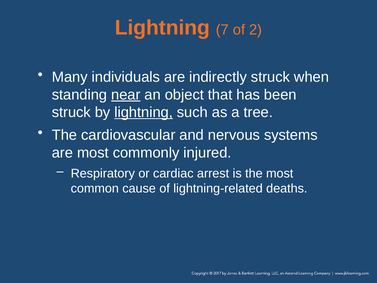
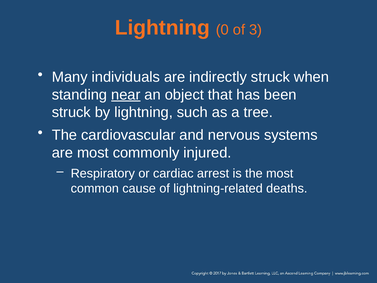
7: 7 -> 0
2: 2 -> 3
lightning at (144, 112) underline: present -> none
